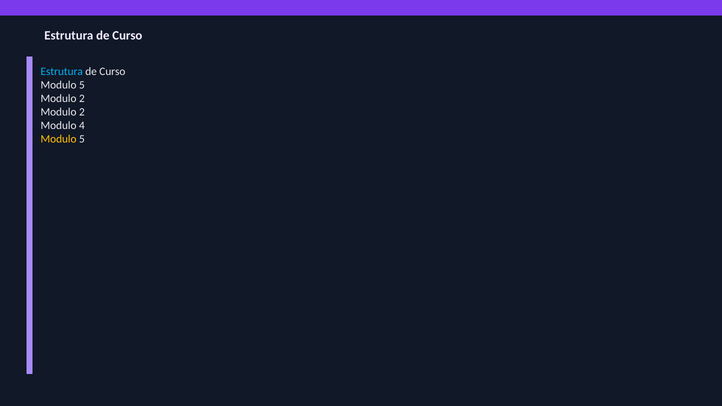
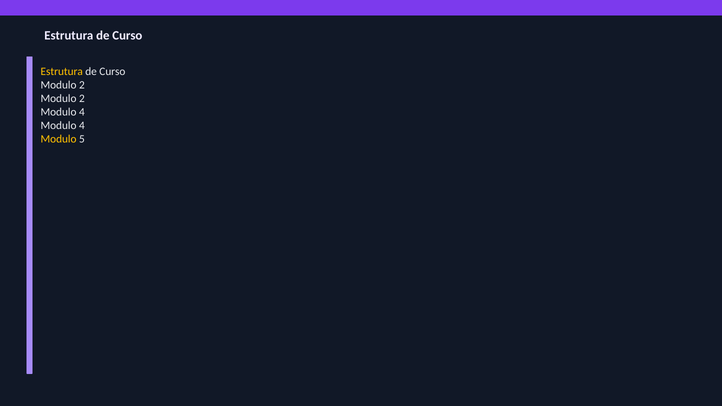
Estrutura at (62, 71) colour: light blue -> yellow
5 at (82, 85): 5 -> 2
2 at (82, 112): 2 -> 4
